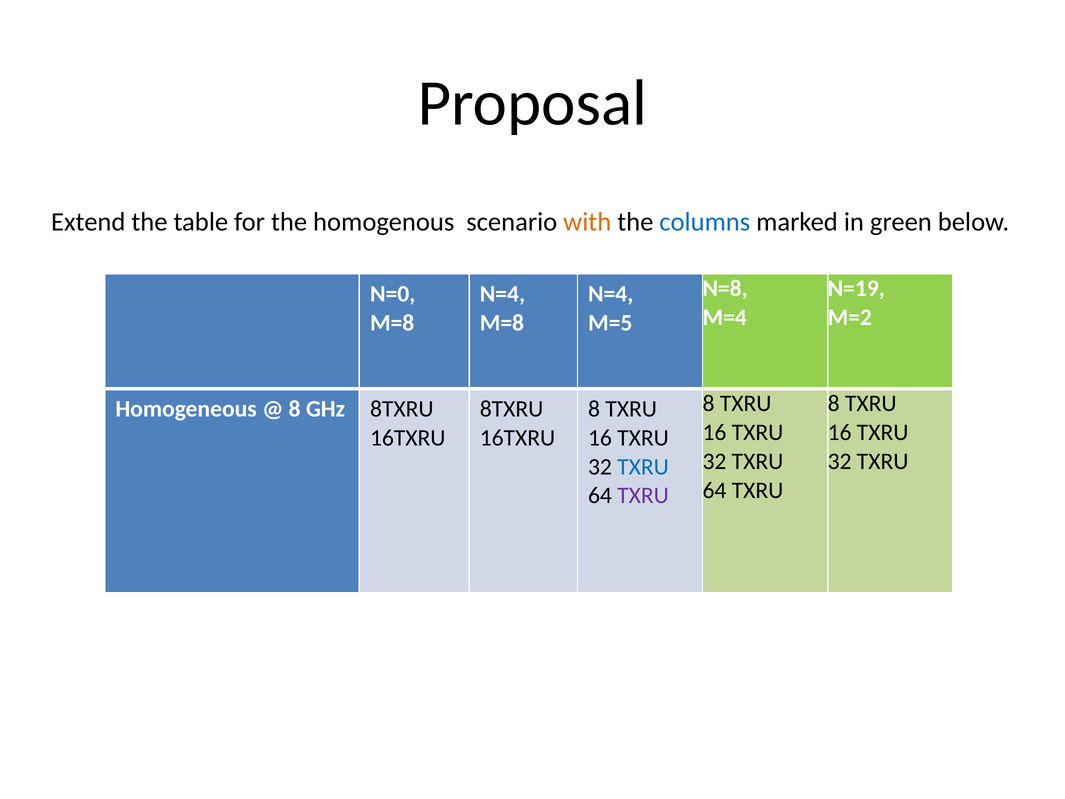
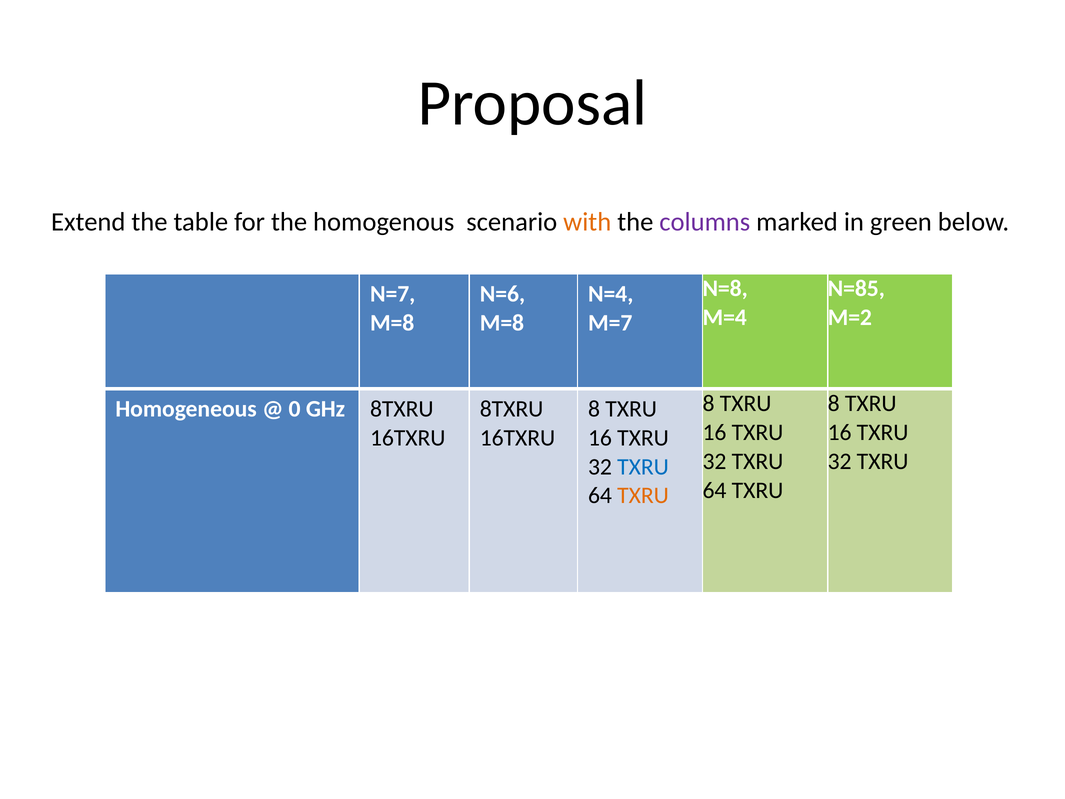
columns colour: blue -> purple
N=19: N=19 -> N=85
N=0: N=0 -> N=7
N=4 at (502, 294): N=4 -> N=6
M=5: M=5 -> M=7
8 at (295, 409): 8 -> 0
TXRU at (643, 496) colour: purple -> orange
